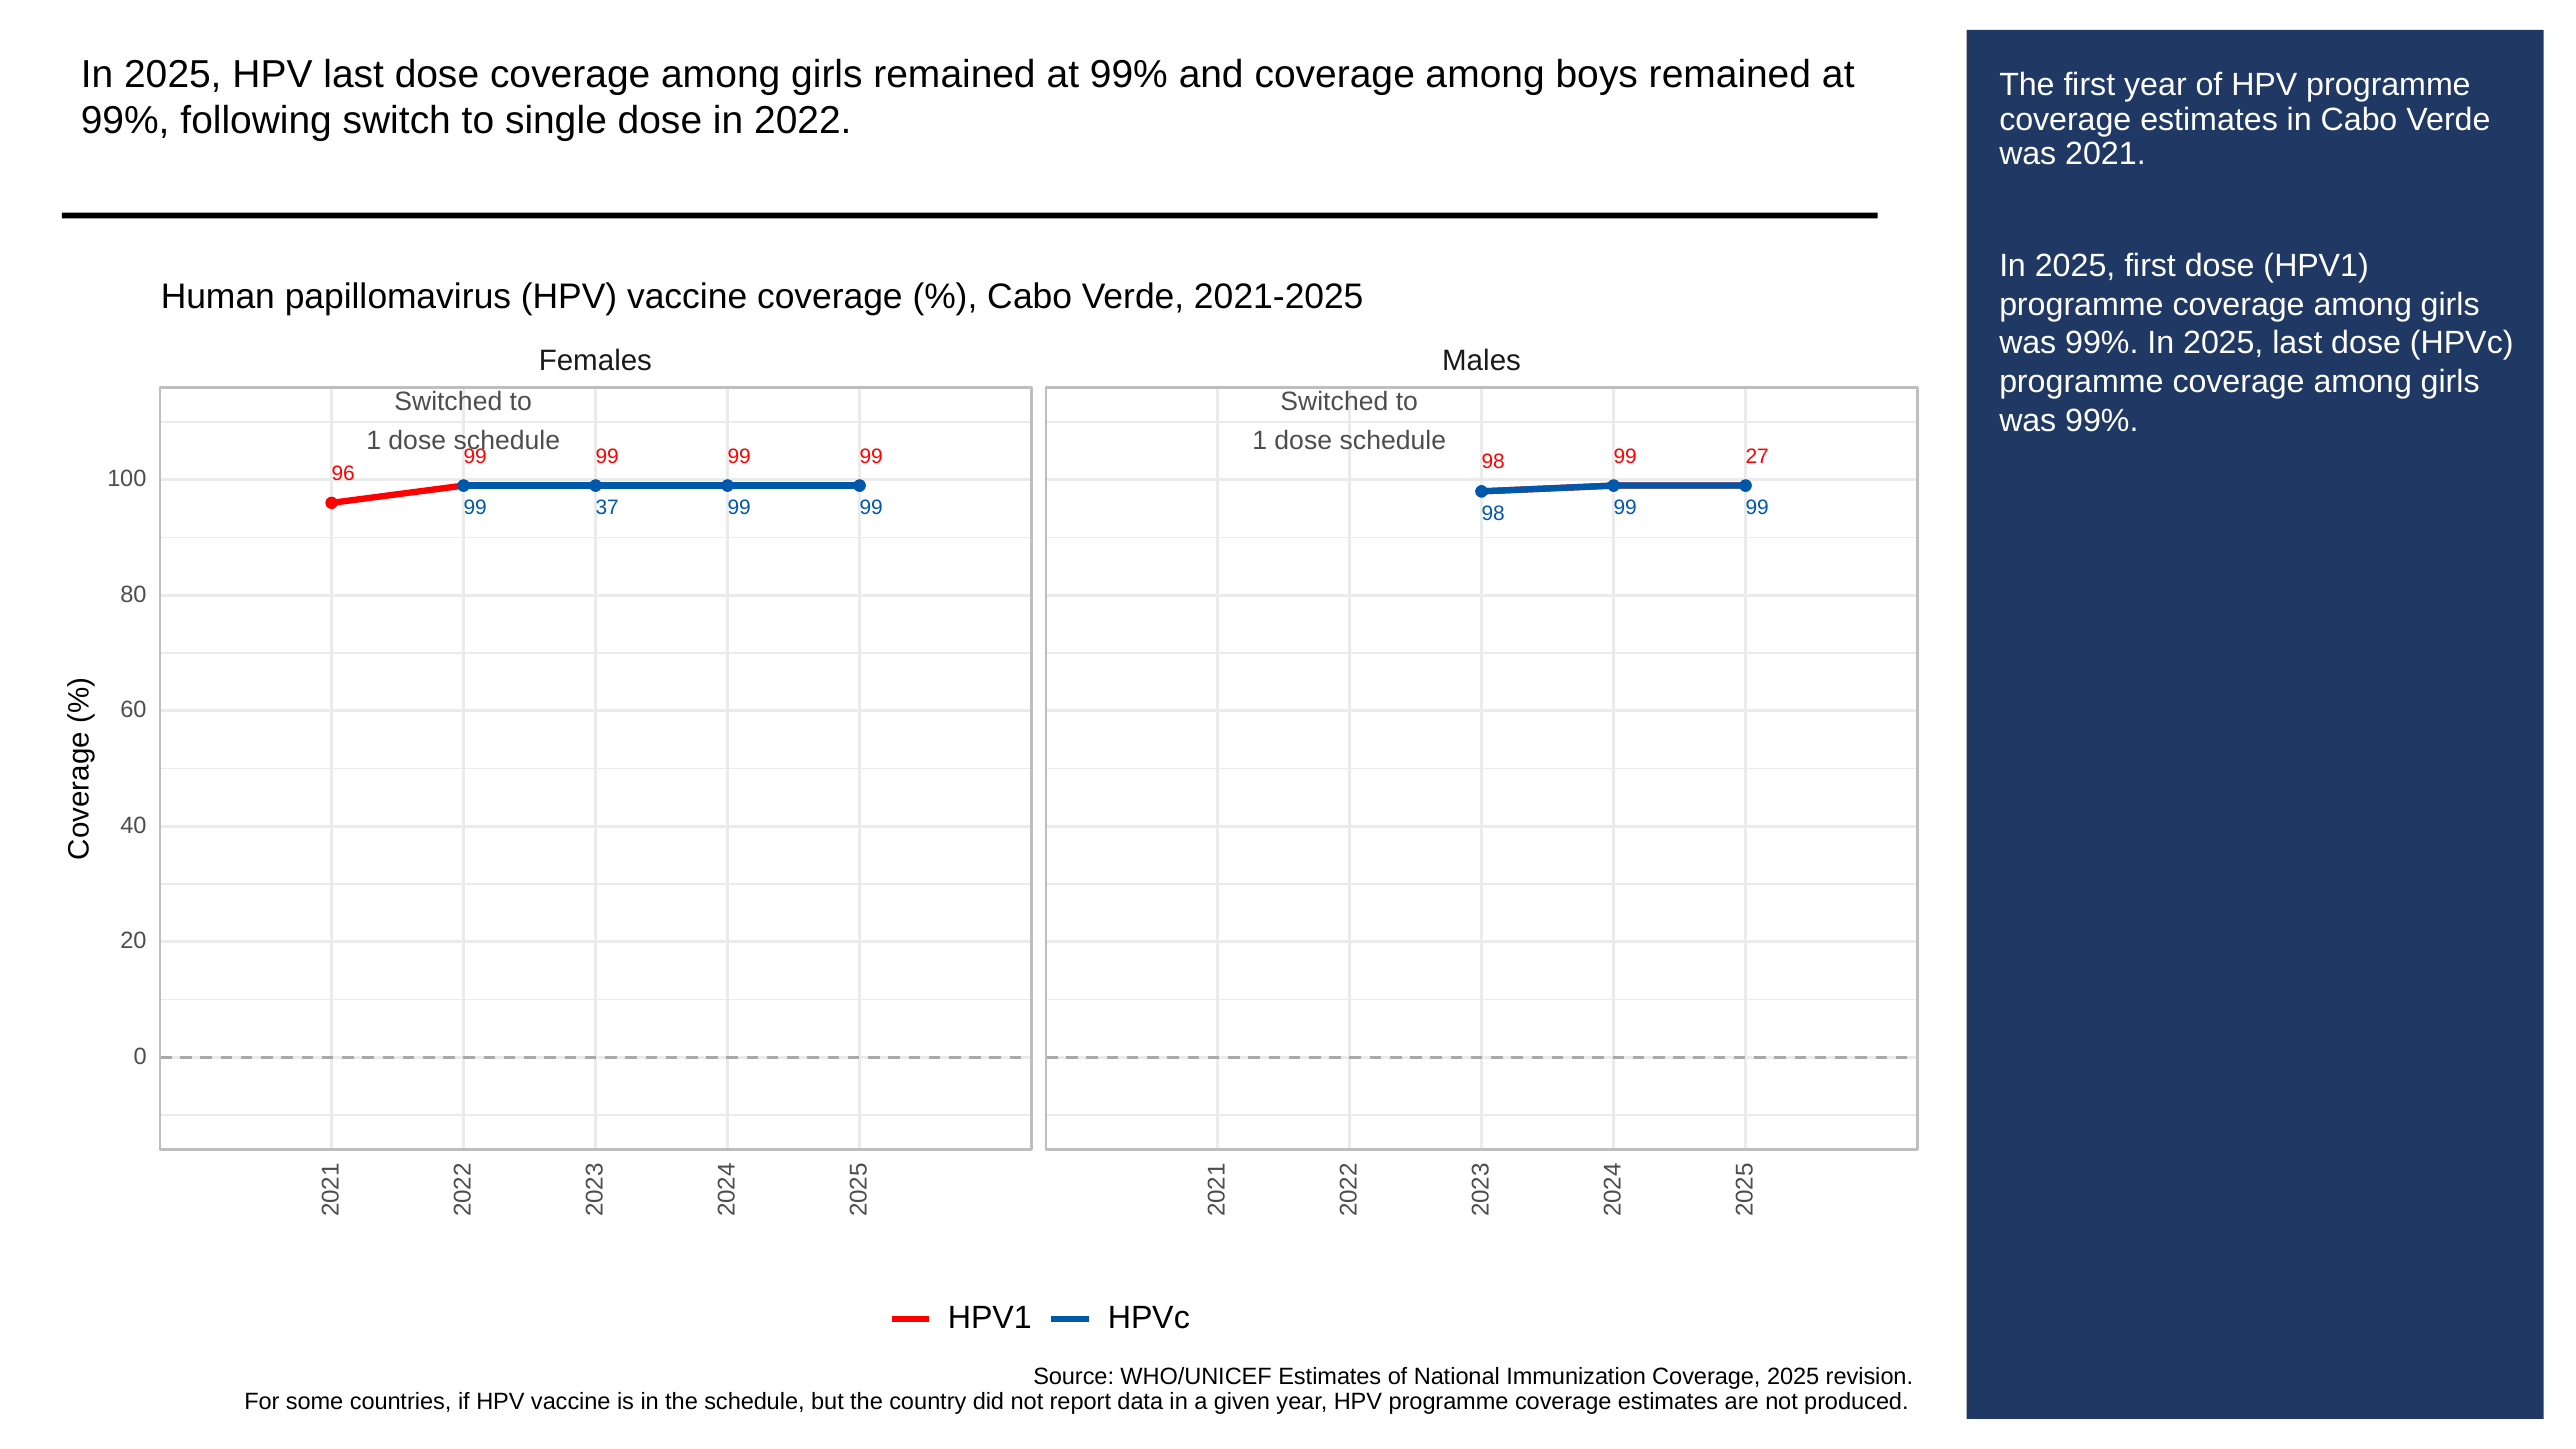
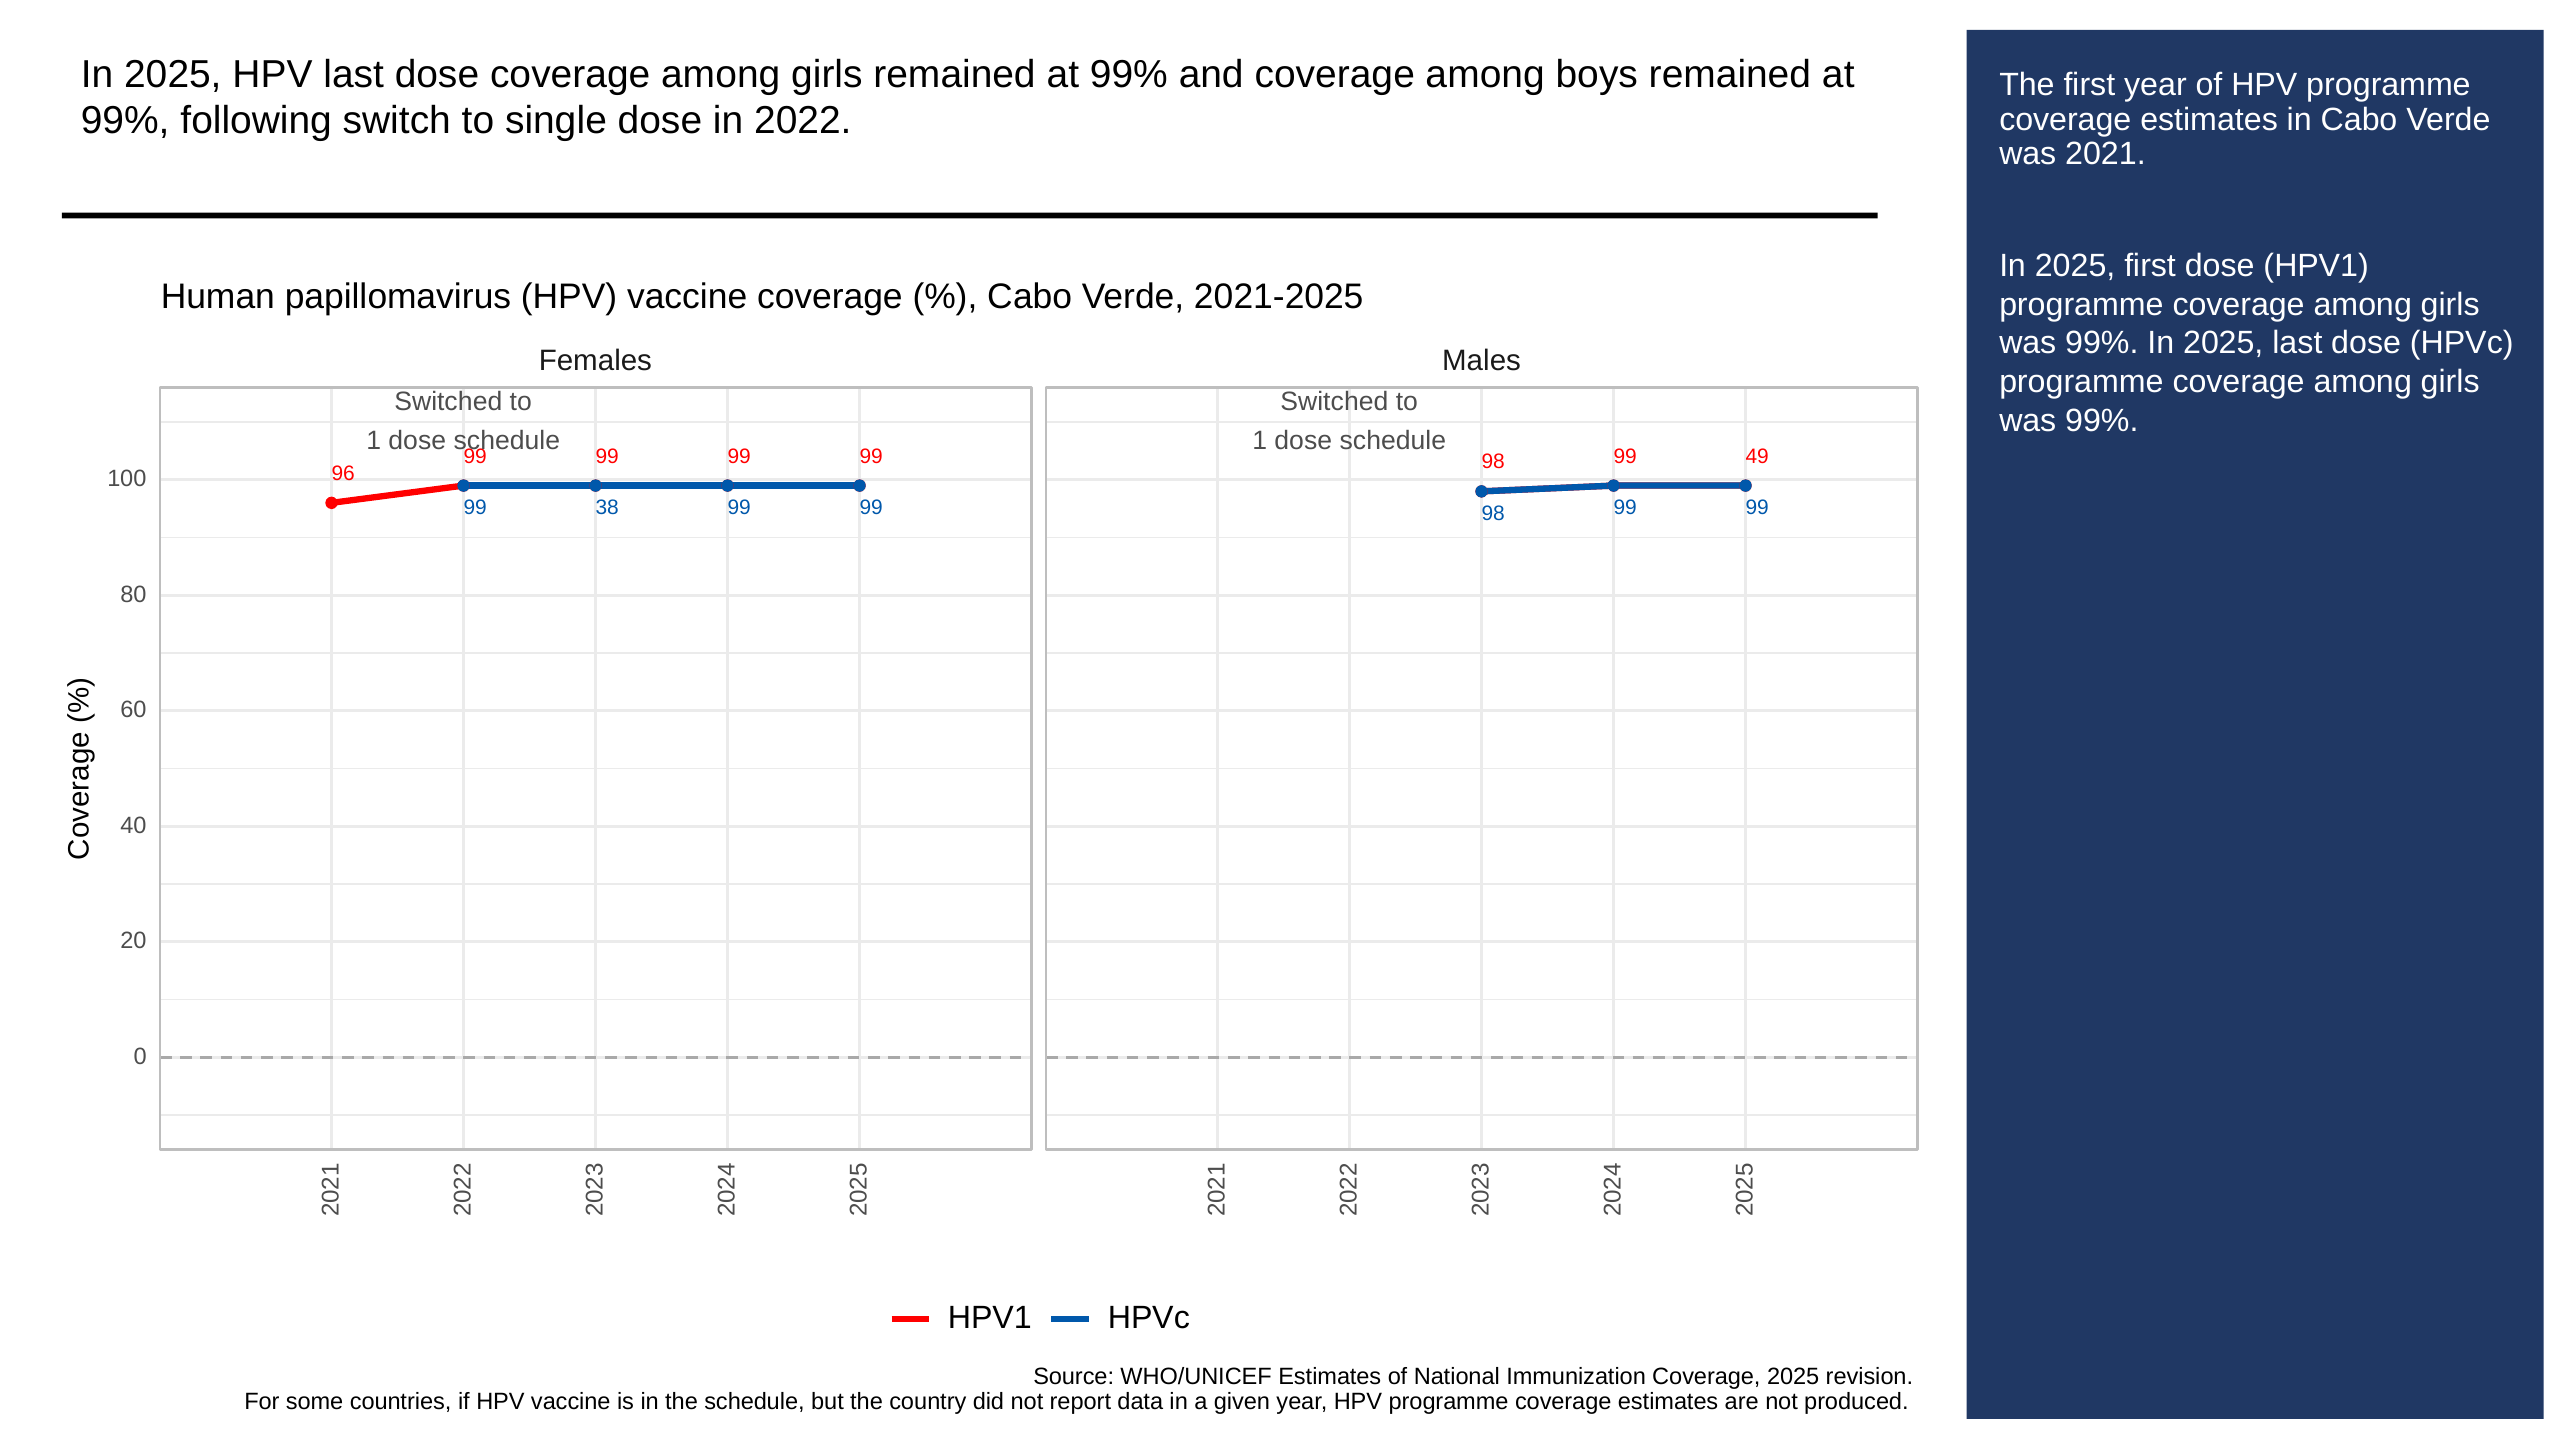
27: 27 -> 49
37: 37 -> 38
